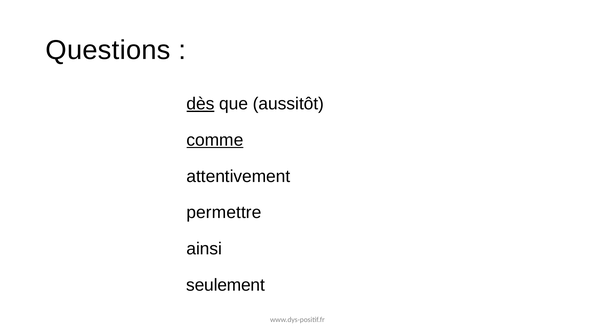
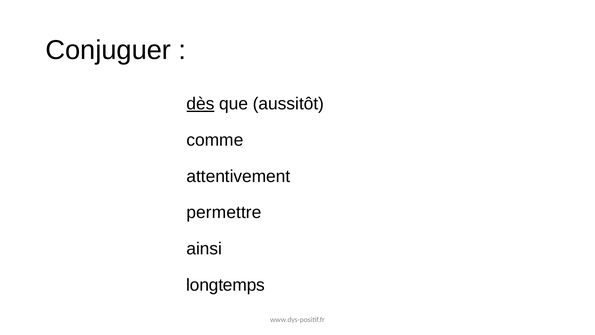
Questions: Questions -> Conjuguer
comme underline: present -> none
seulement: seulement -> longtemps
